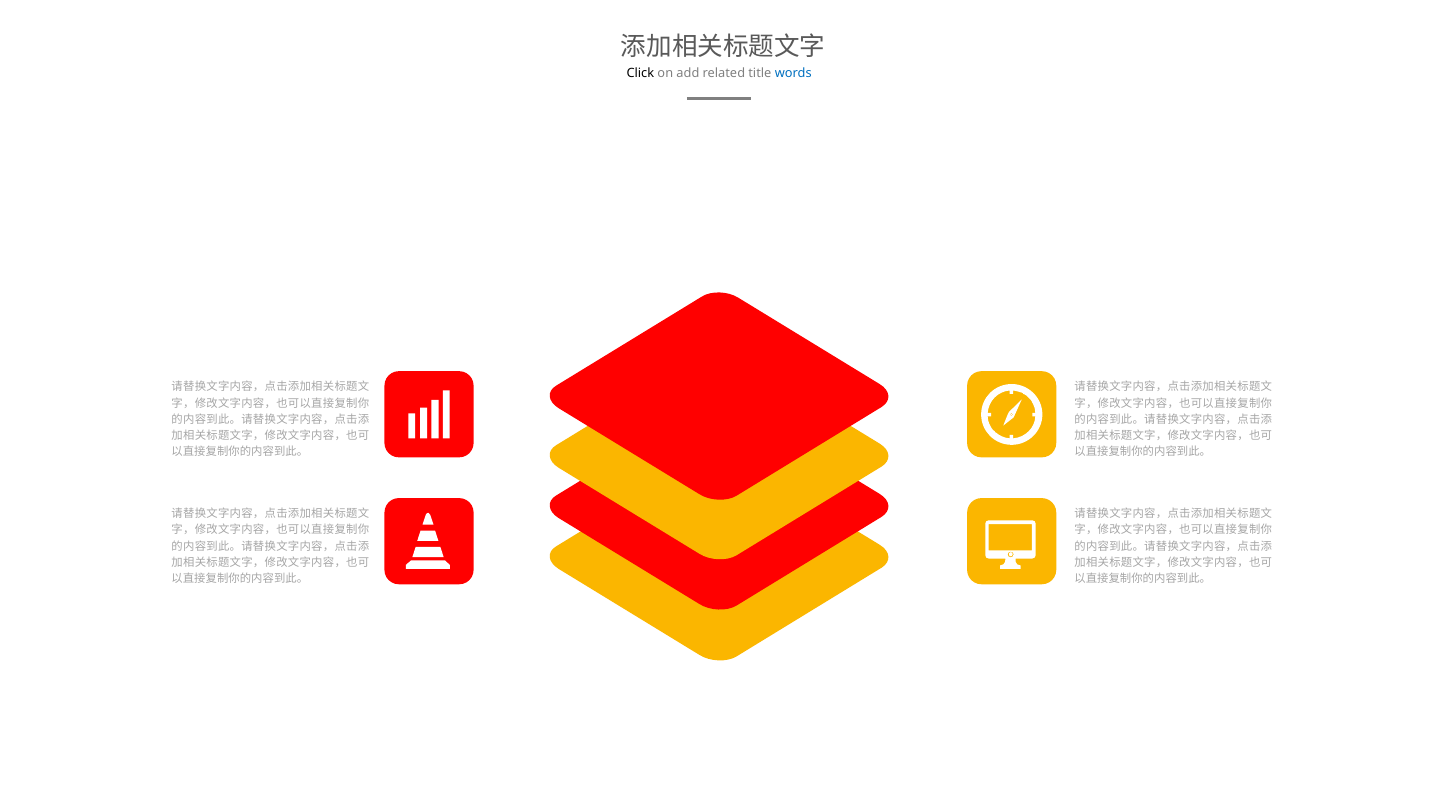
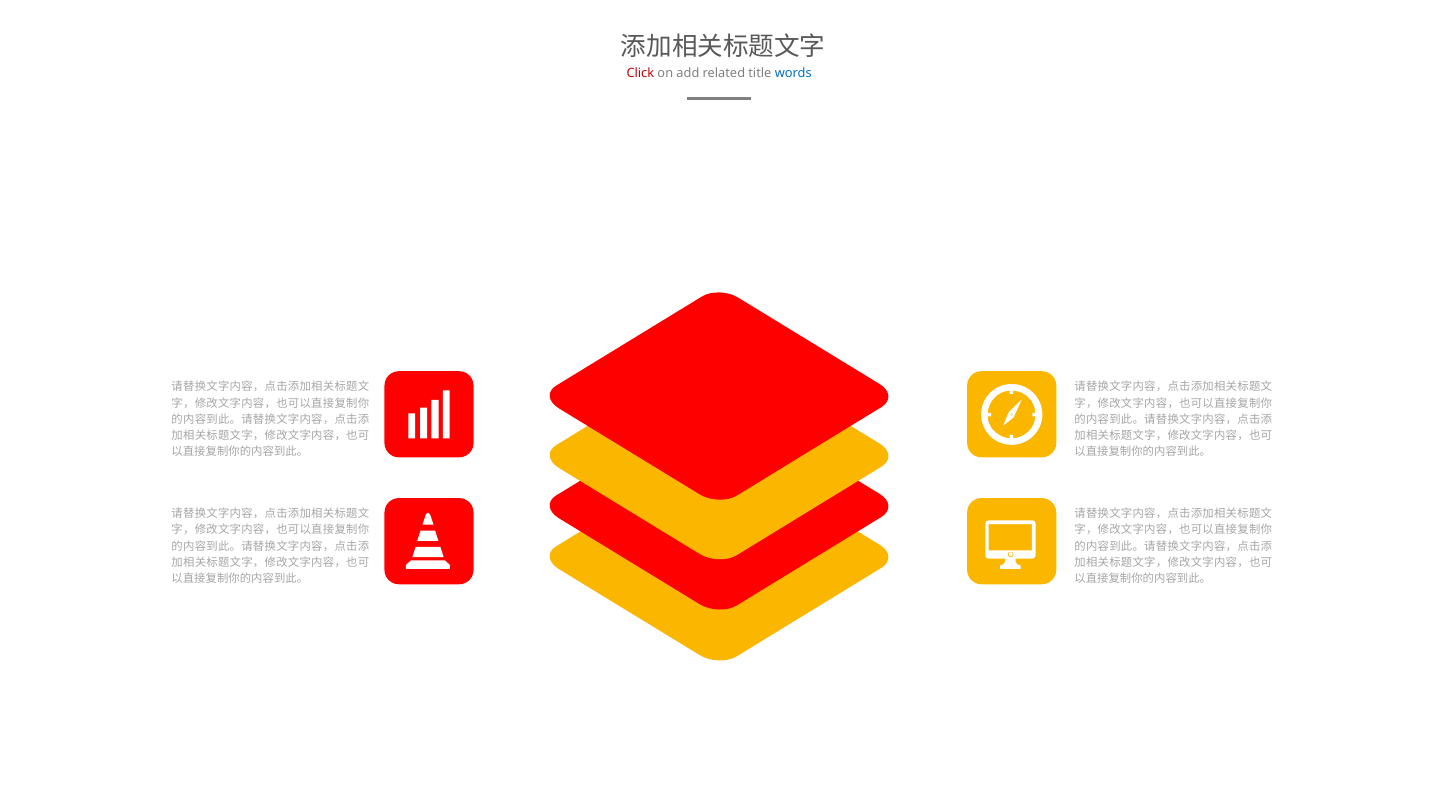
Click colour: black -> red
